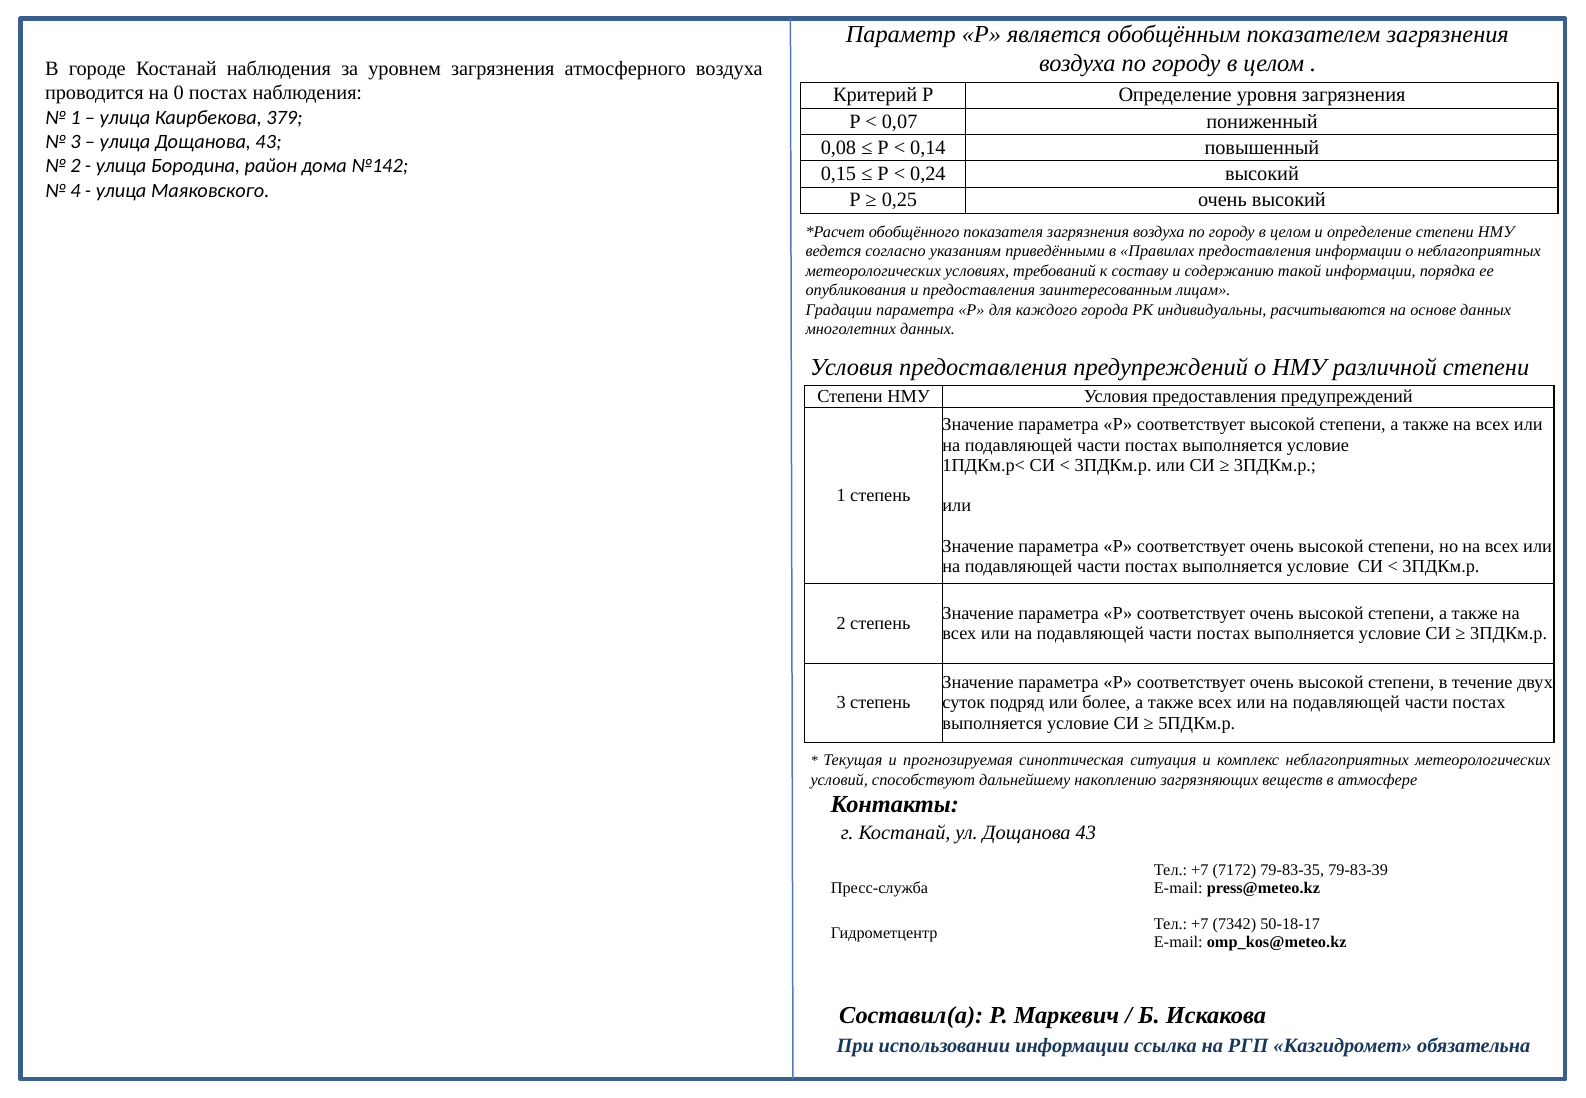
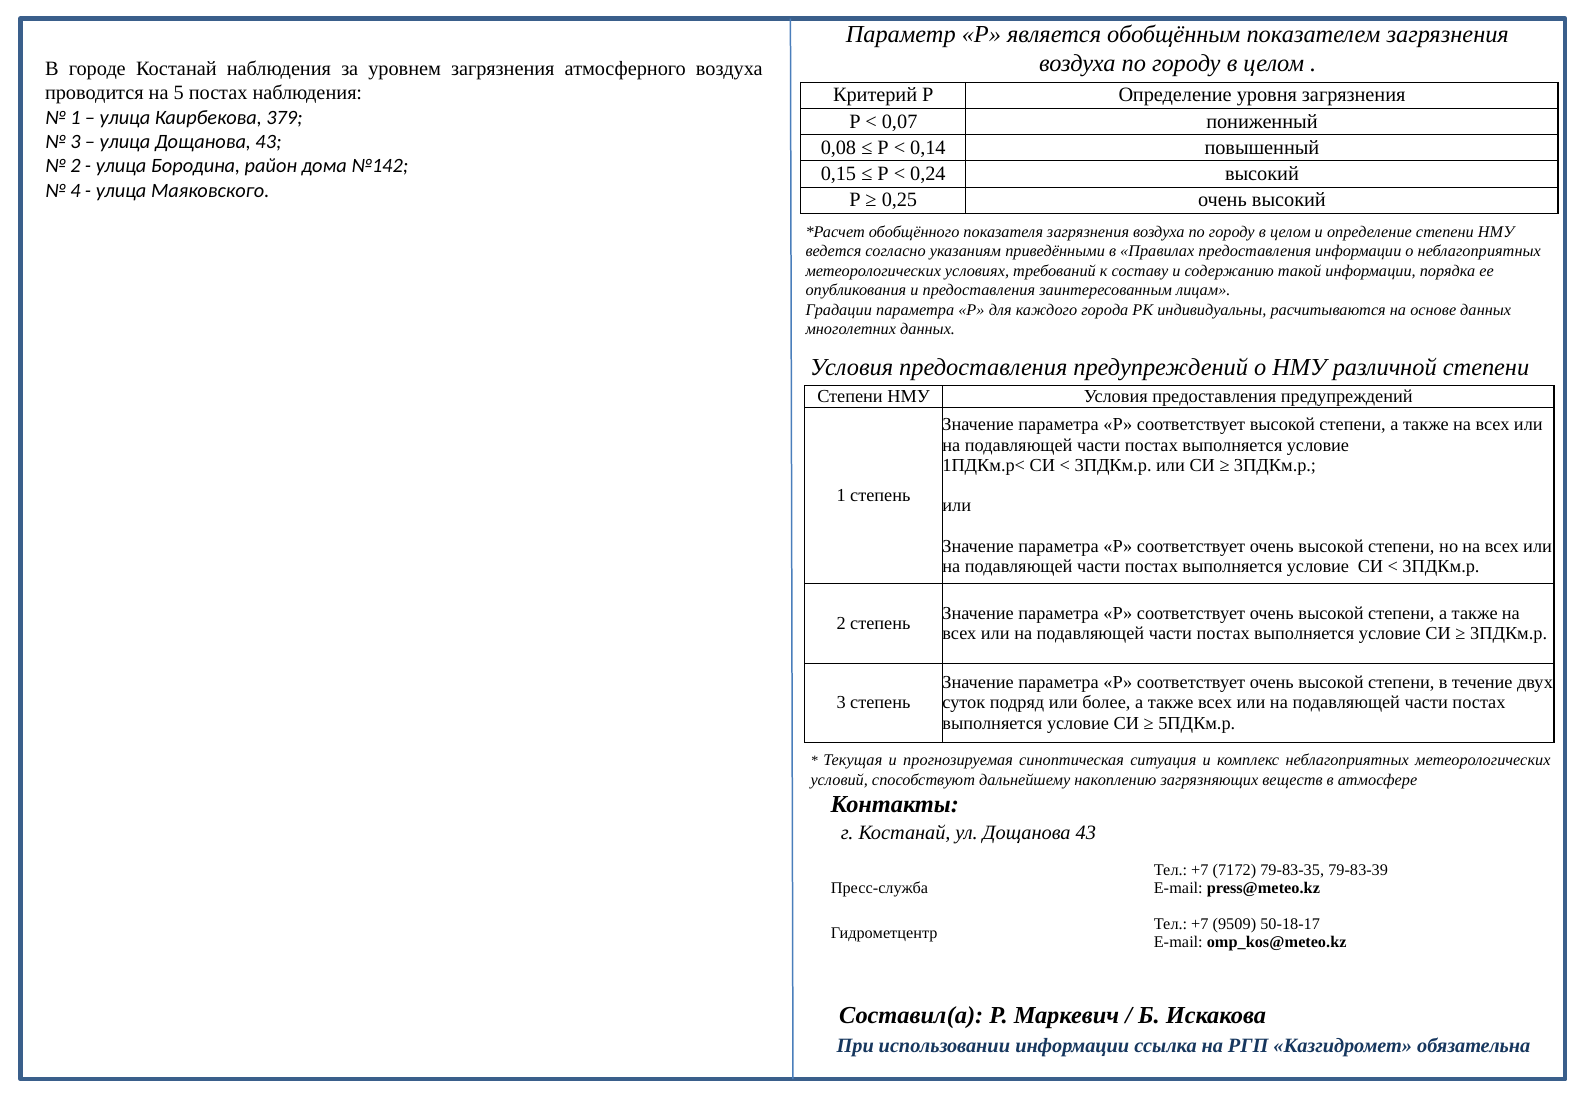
0: 0 -> 5
7342: 7342 -> 9509
